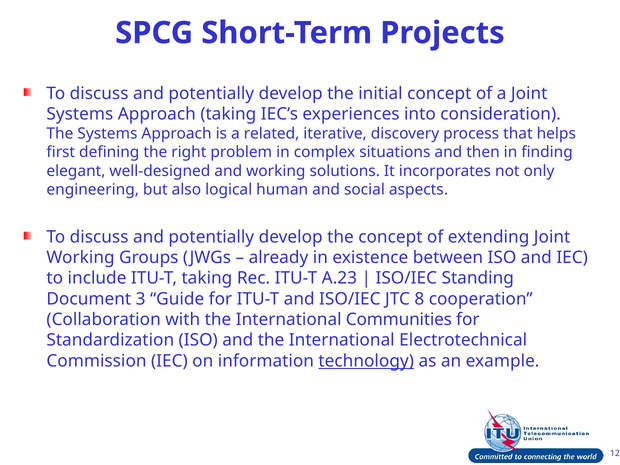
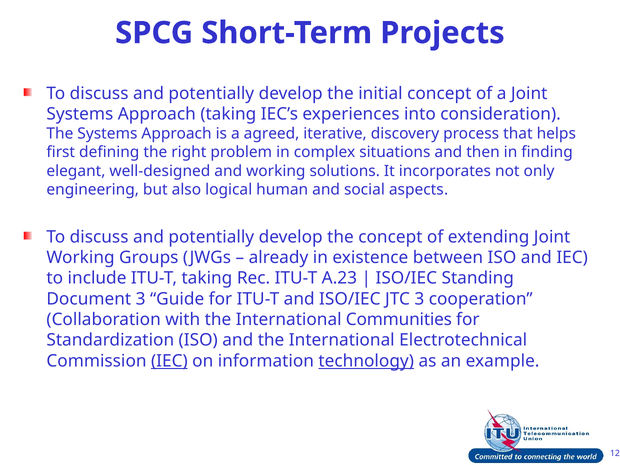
related: related -> agreed
JTC 8: 8 -> 3
IEC at (169, 361) underline: none -> present
